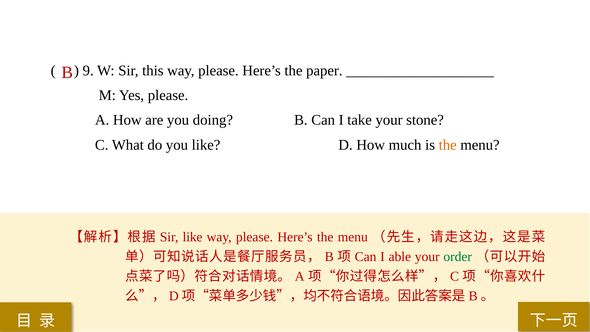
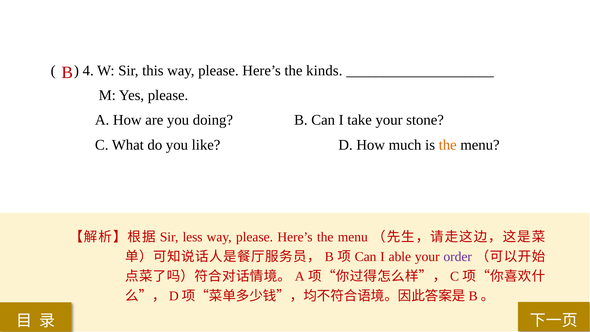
9: 9 -> 4
paper: paper -> kinds
Sir like: like -> less
order colour: green -> purple
